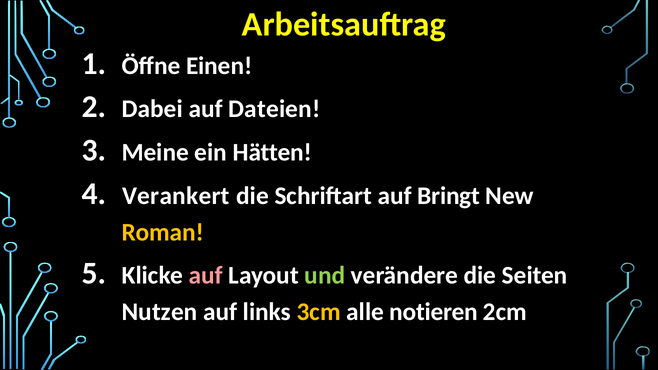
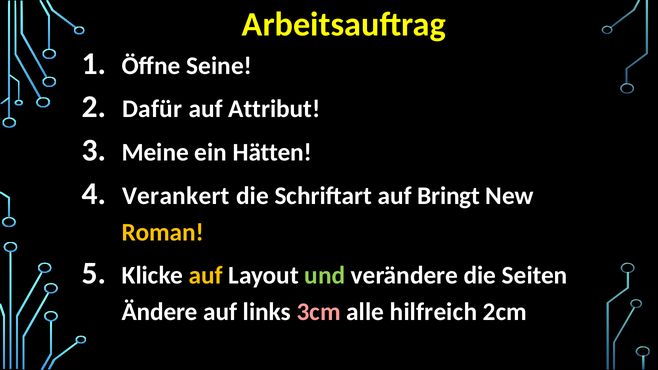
Einen: Einen -> Seine
Dabei: Dabei -> Dafür
Dateien: Dateien -> Attribut
auf at (206, 276) colour: pink -> yellow
Nutzen: Nutzen -> Ändere
3cm colour: yellow -> pink
notieren: notieren -> hilfreich
